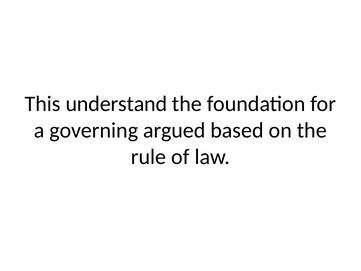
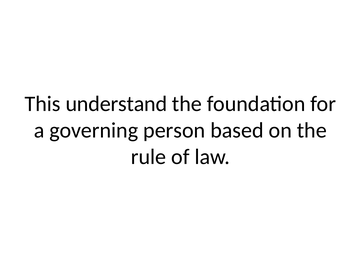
argued: argued -> person
